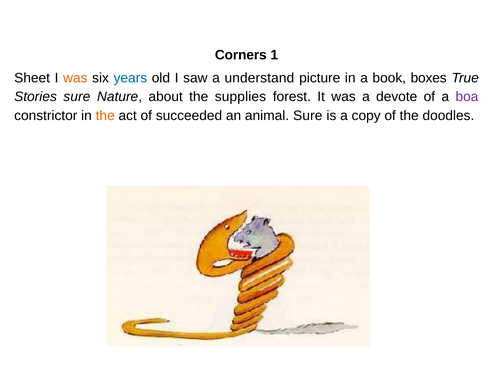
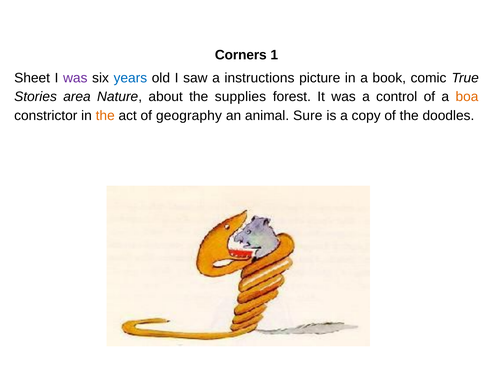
was at (75, 78) colour: orange -> purple
understand: understand -> instructions
boxes: boxes -> comic
Stories sure: sure -> area
devote: devote -> control
boa colour: purple -> orange
succeeded: succeeded -> geography
